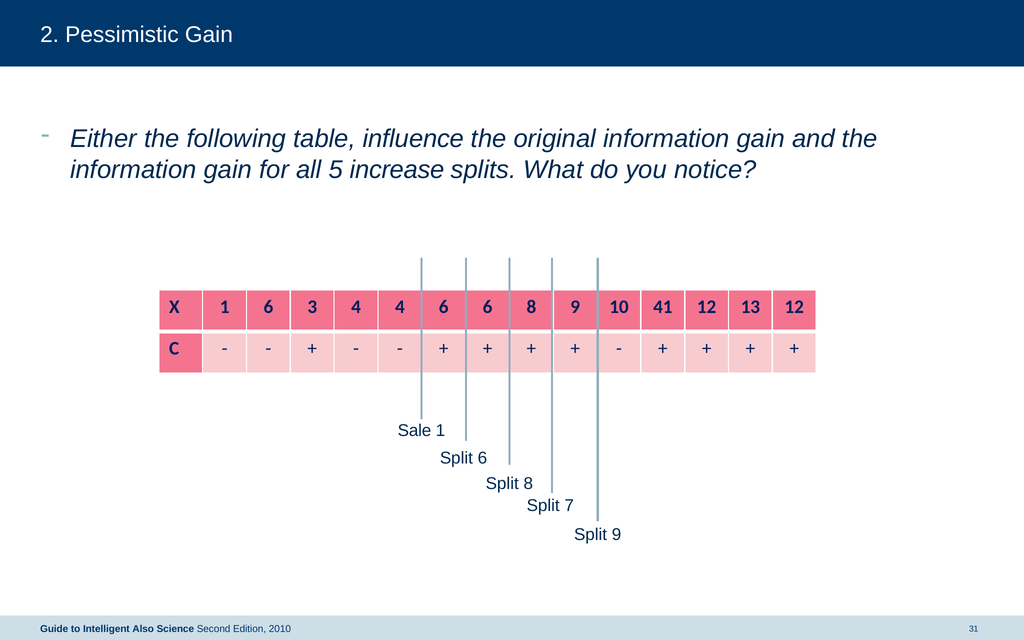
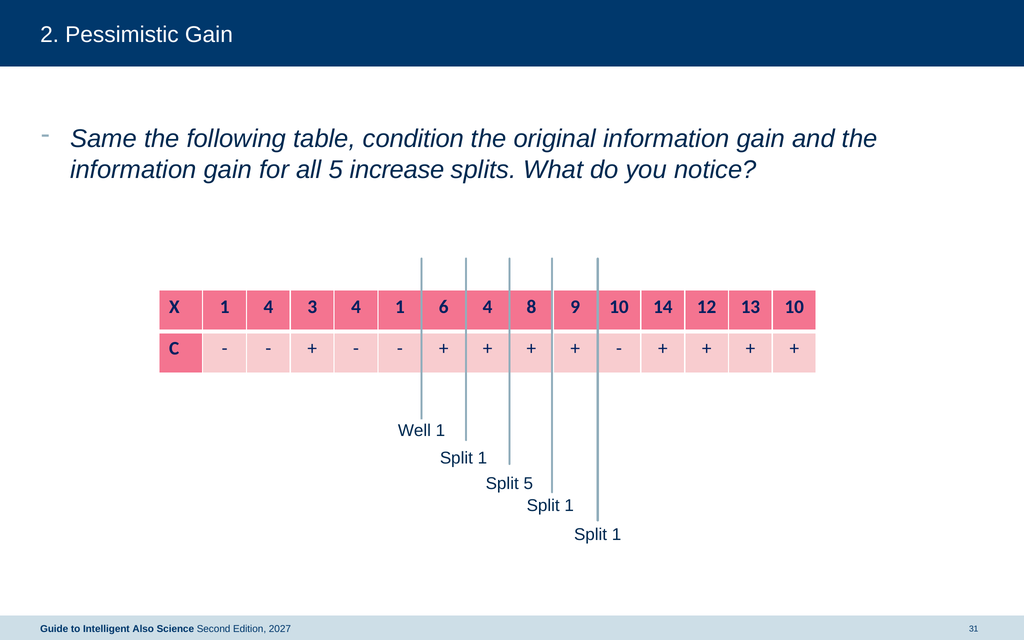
Either: Either -> Same
influence: influence -> condition
1 6: 6 -> 4
4 4: 4 -> 1
6 6: 6 -> 4
41: 41 -> 14
13 12: 12 -> 10
Sale: Sale -> Well
6 at (482, 458): 6 -> 1
Split 8: 8 -> 5
7 at (569, 506): 7 -> 1
9 at (617, 535): 9 -> 1
2010: 2010 -> 2027
